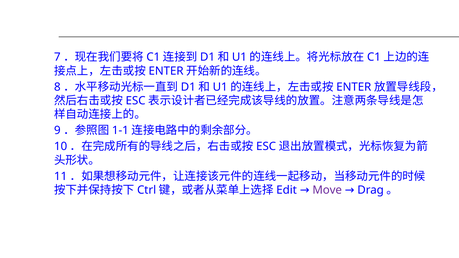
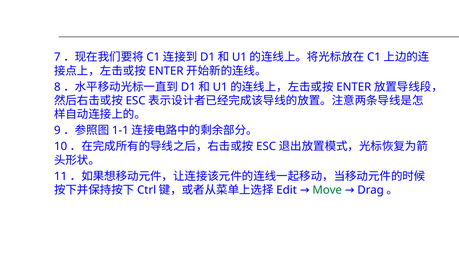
Move colour: purple -> green
